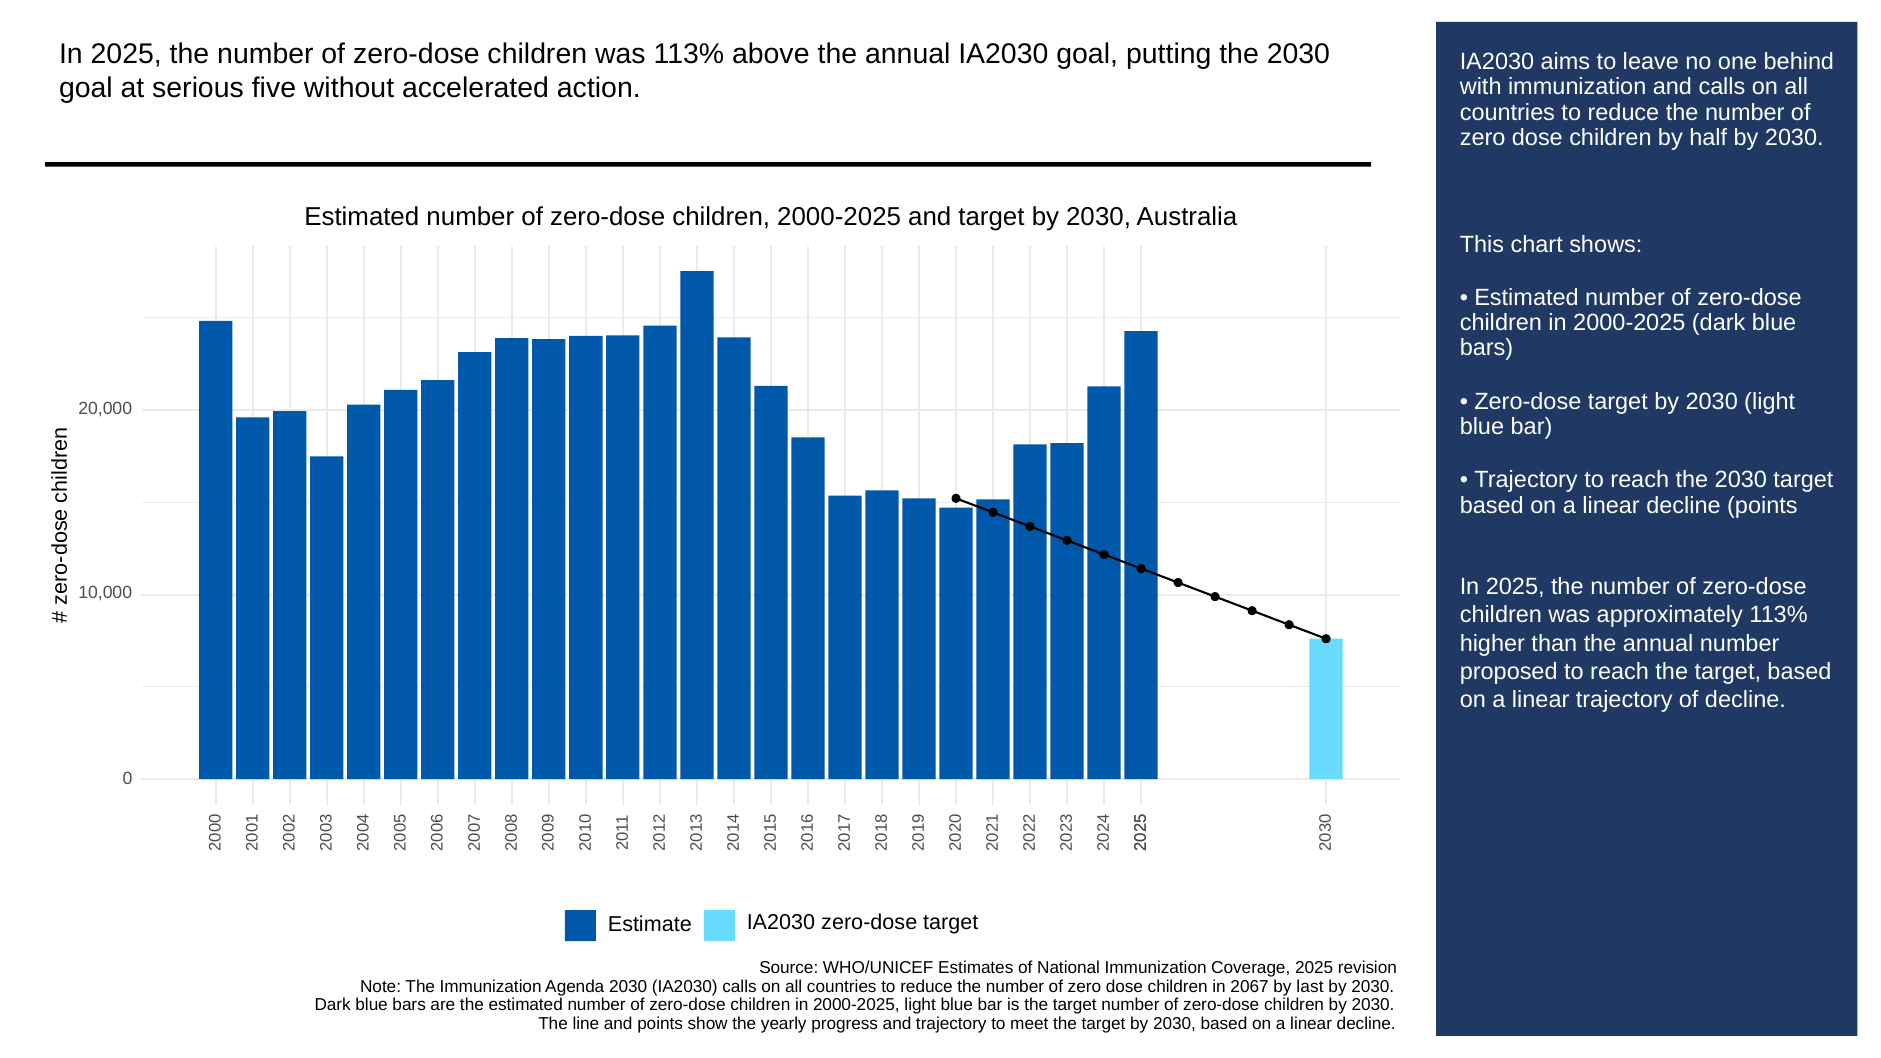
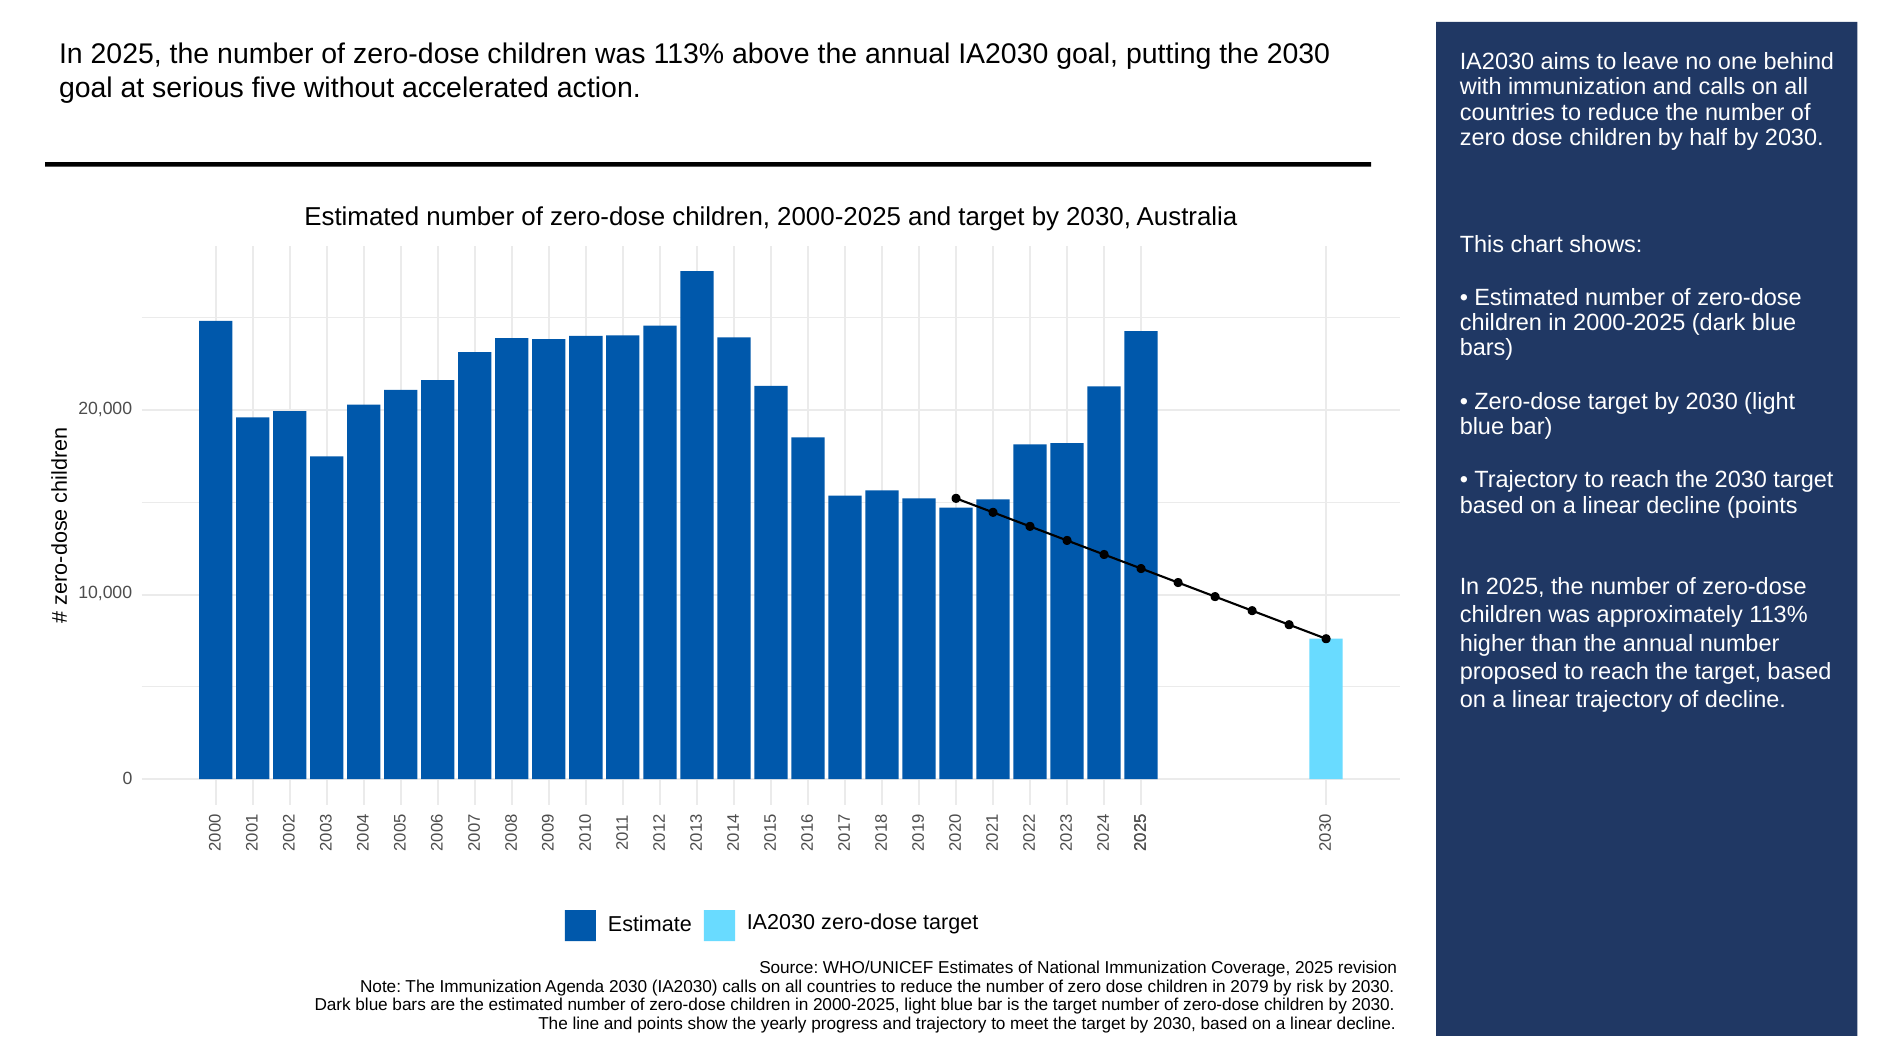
2067: 2067 -> 2079
last: last -> risk
